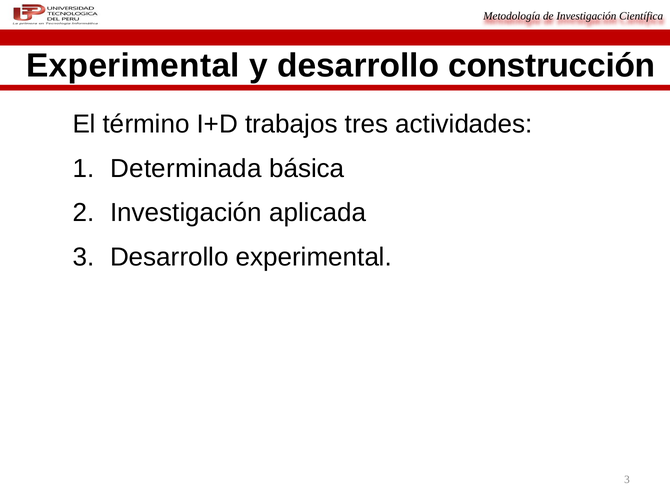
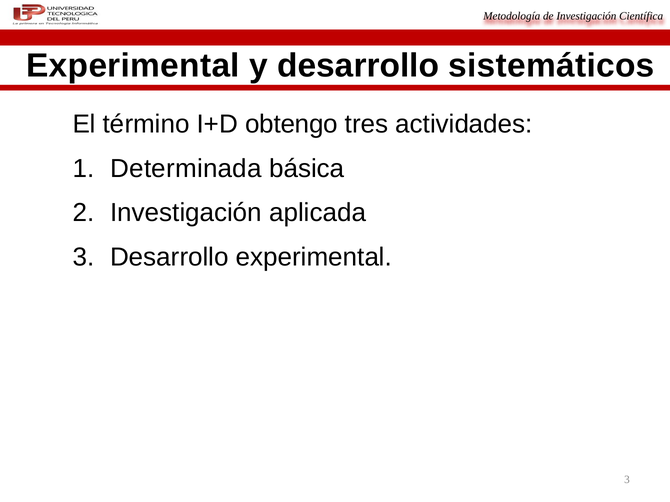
construcción: construcción -> sistemáticos
trabajos: trabajos -> obtengo
